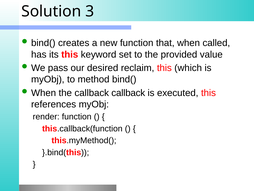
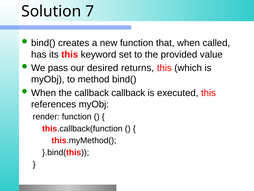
3: 3 -> 7
reclaim: reclaim -> returns
